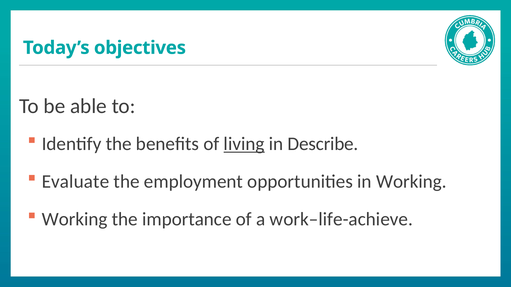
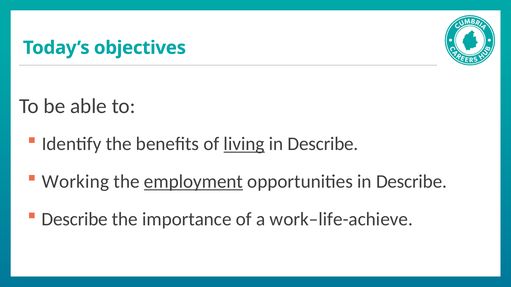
Evaluate: Evaluate -> Working
employment underline: none -> present
opportunities in Working: Working -> Describe
Working at (75, 220): Working -> Describe
